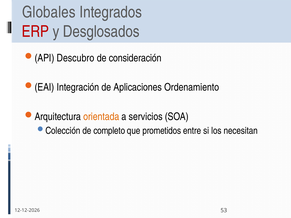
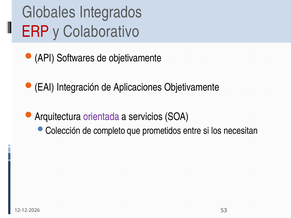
Desglosados: Desglosados -> Colaborativo
Descubro: Descubro -> Softwares
de consideración: consideración -> objetivamente
Aplicaciones Ordenamiento: Ordenamiento -> Objetivamente
orientada colour: orange -> purple
